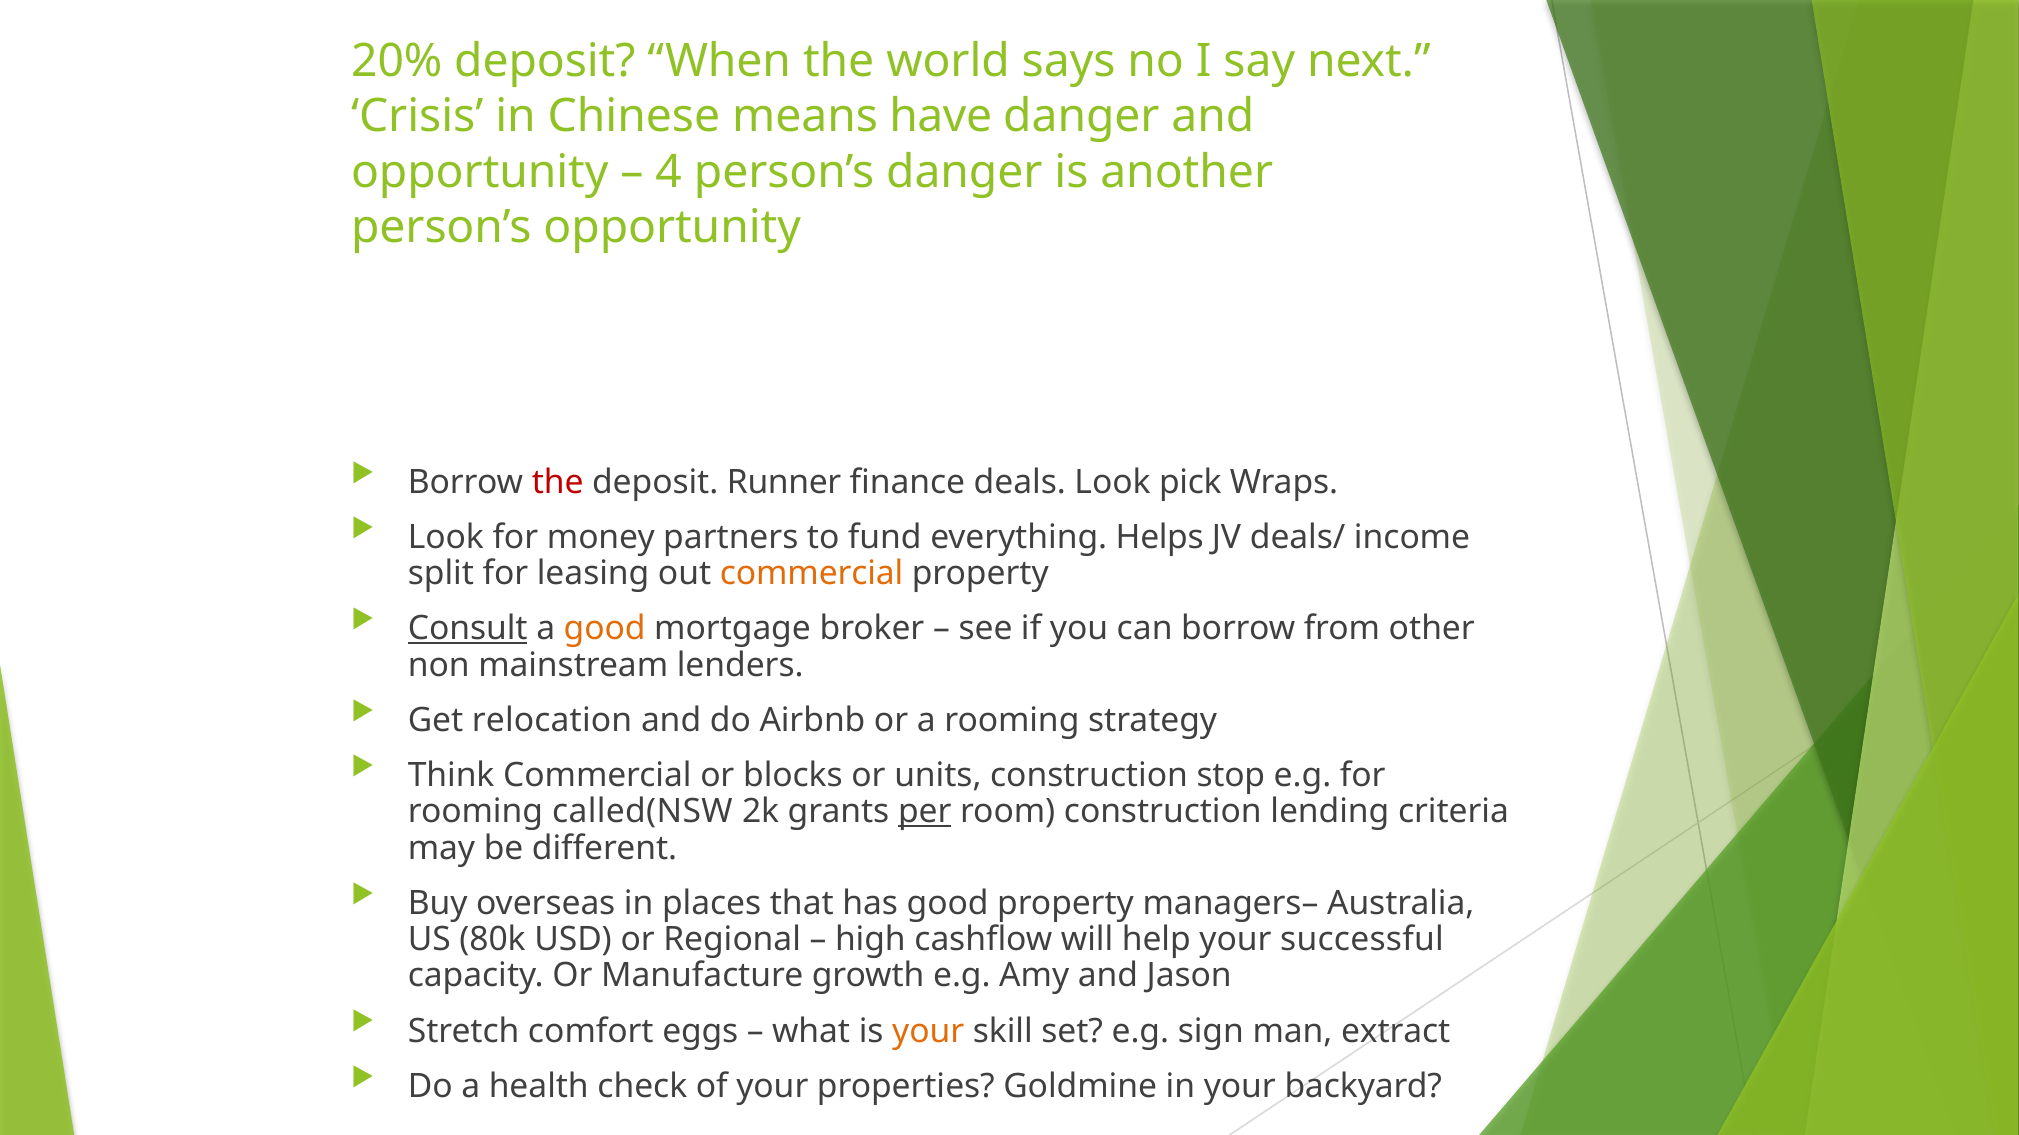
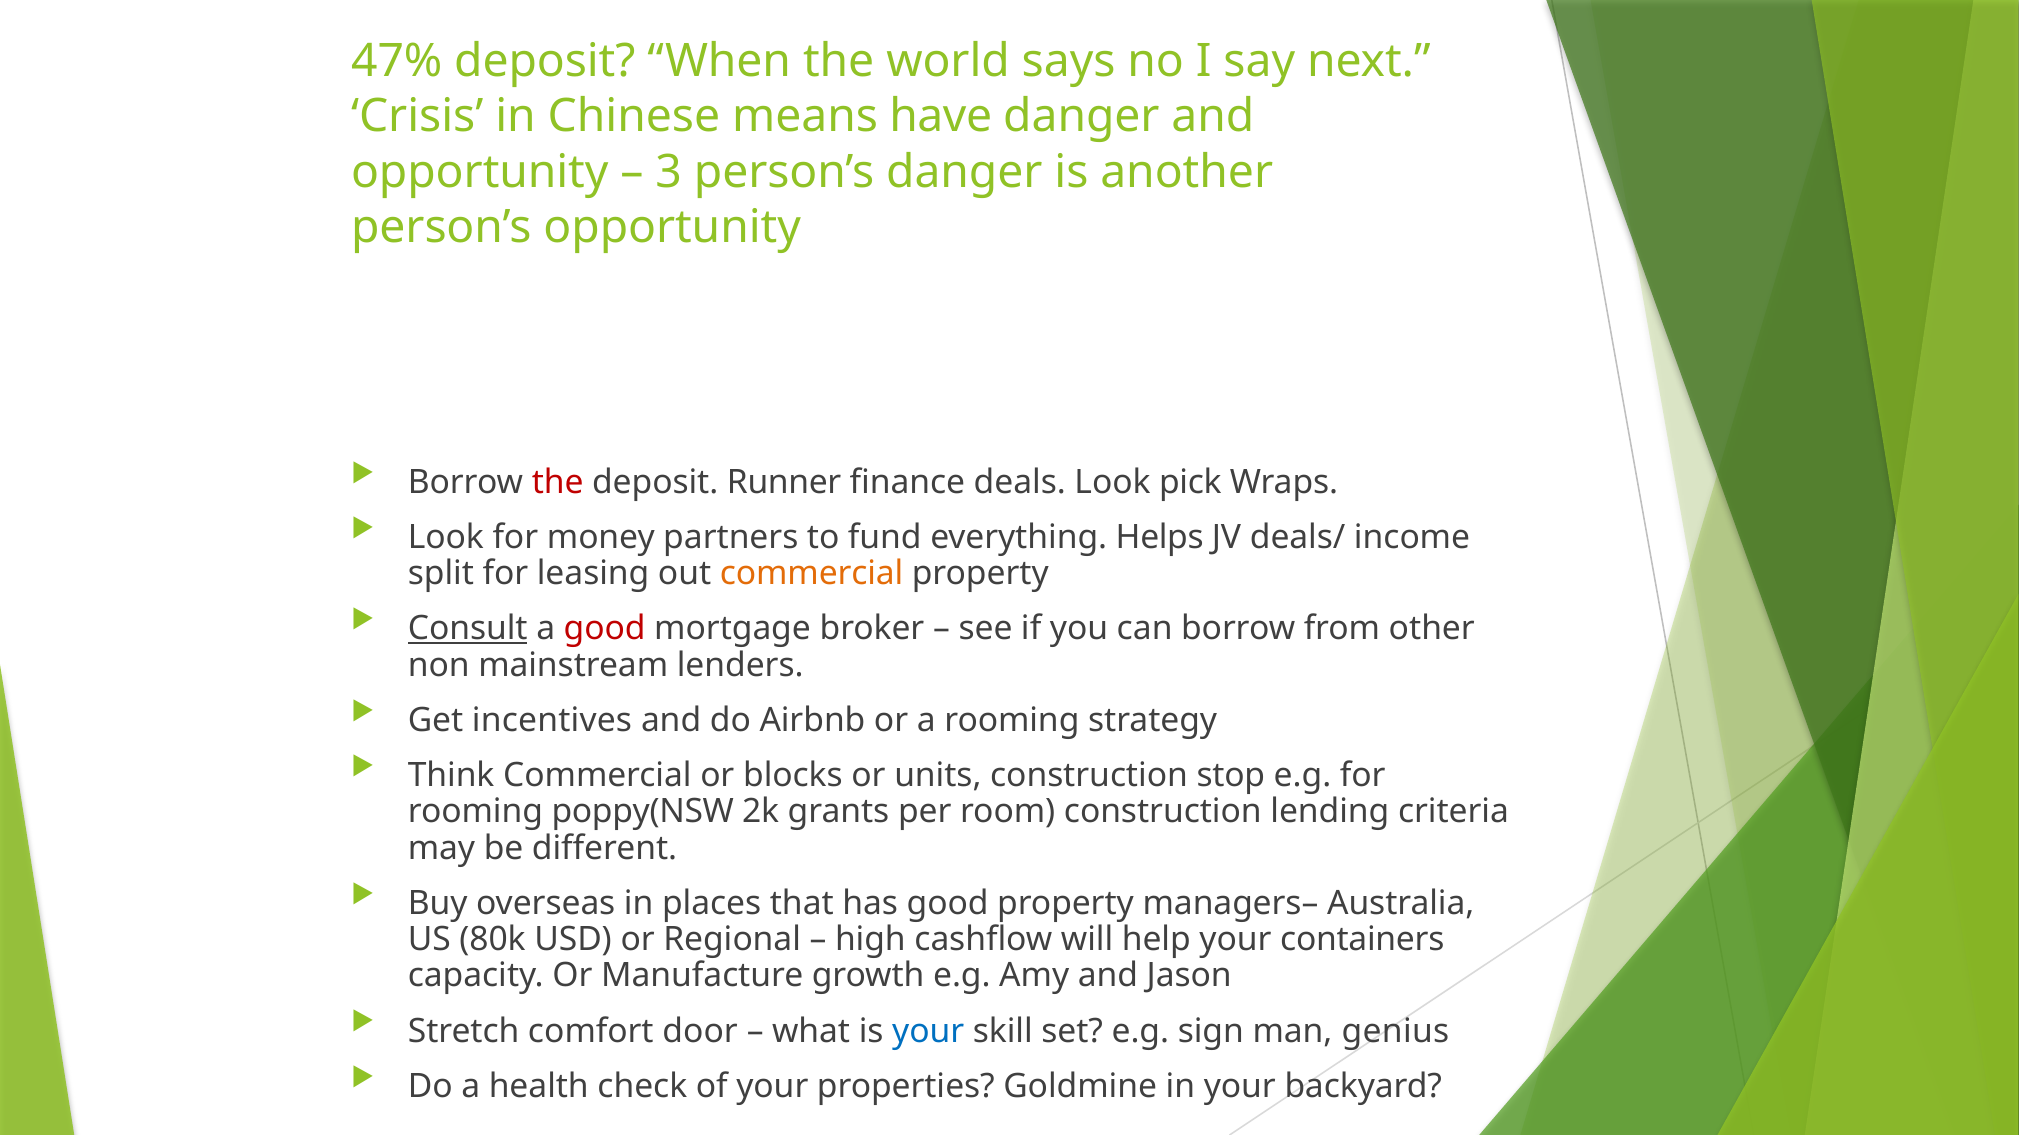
20%: 20% -> 47%
4: 4 -> 3
good at (605, 629) colour: orange -> red
relocation: relocation -> incentives
called(NSW: called(NSW -> poppy(NSW
per underline: present -> none
successful: successful -> containers
eggs: eggs -> door
your at (928, 1032) colour: orange -> blue
extract: extract -> genius
